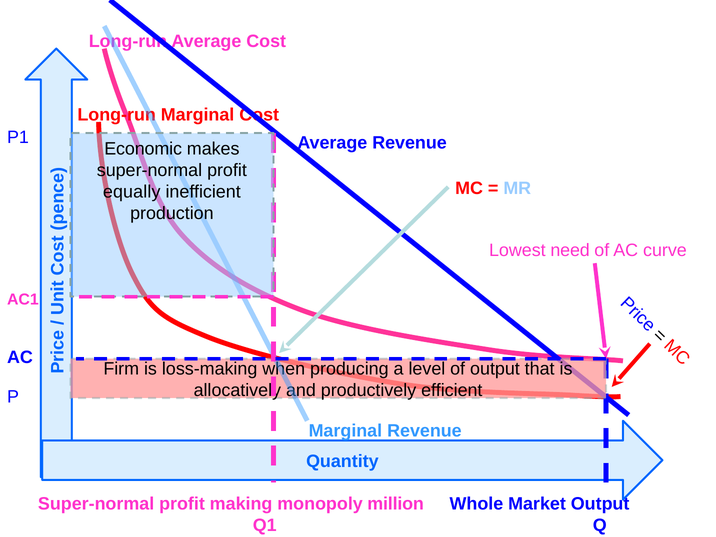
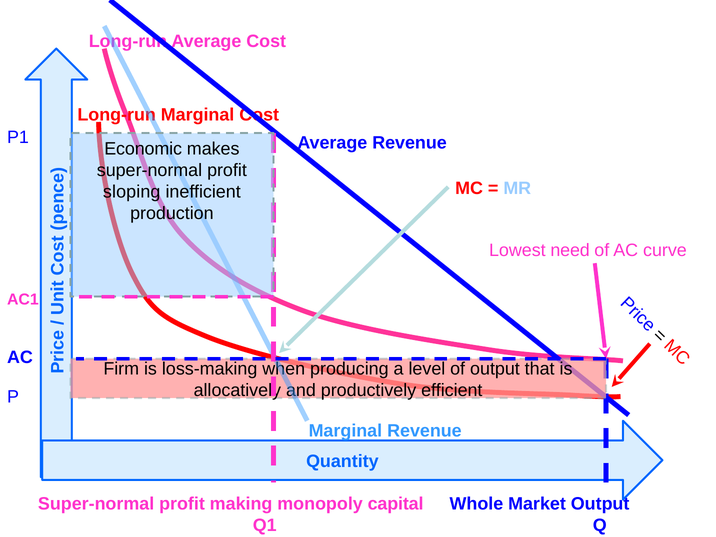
equally: equally -> sloping
million: million -> capital
